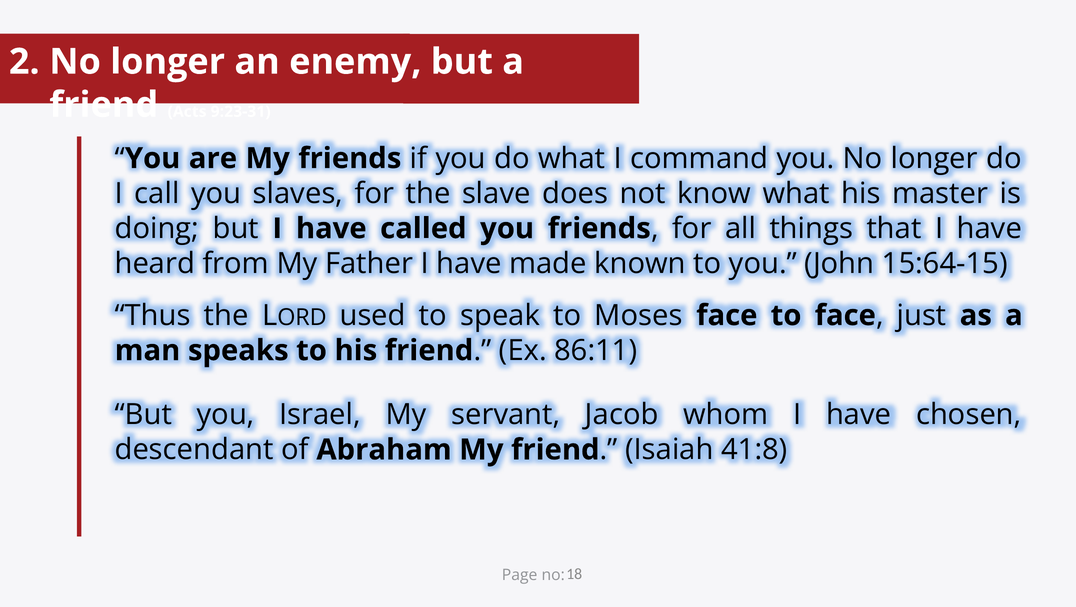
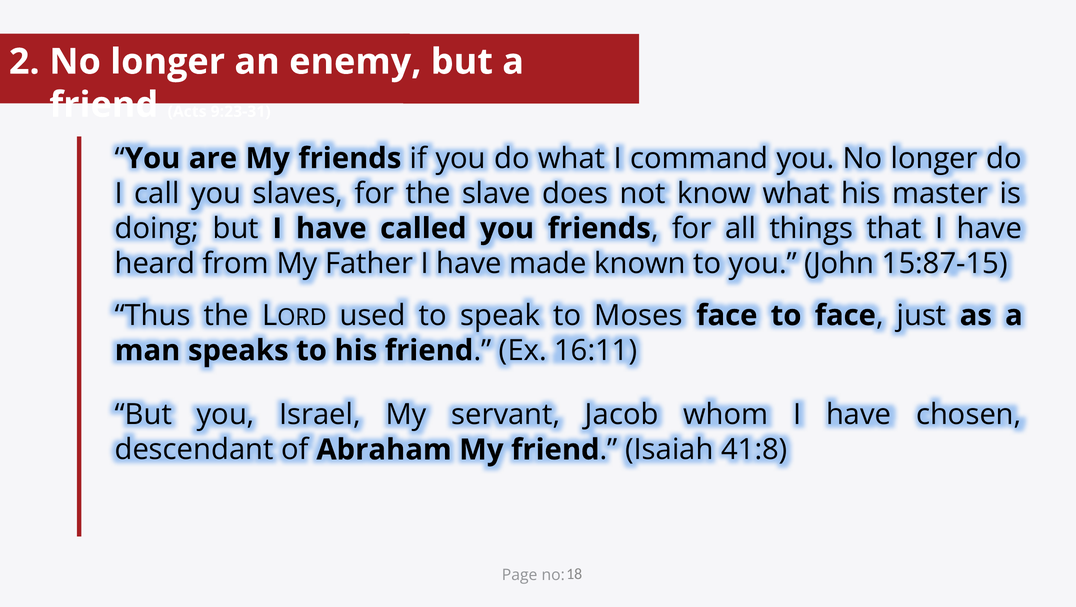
15:64-15: 15:64-15 -> 15:87-15
86:11: 86:11 -> 16:11
